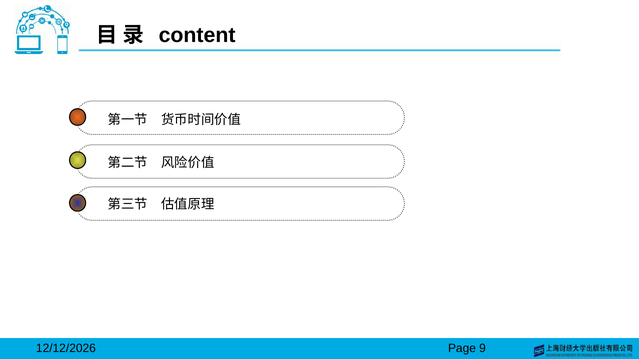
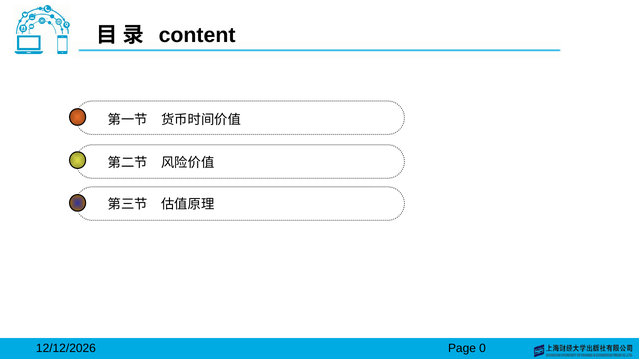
9: 9 -> 0
